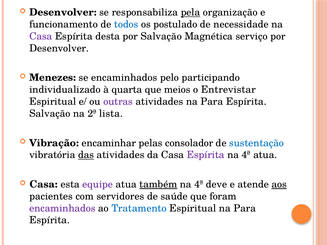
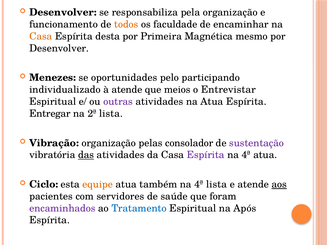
pela underline: present -> none
todos colour: blue -> orange
postulado: postulado -> faculdade
necessidade: necessidade -> encaminhar
Casa at (41, 36) colour: purple -> orange
por Salvação: Salvação -> Primeira
serviço: serviço -> mesmo
se encaminhados: encaminhados -> oportunidades
à quarta: quarta -> atende
atividades na Para: Para -> Atua
Salvação at (50, 114): Salvação -> Entregar
Vibração encaminhar: encaminhar -> organização
sustentação colour: blue -> purple
Casa at (44, 184): Casa -> Ciclo
equipe colour: purple -> orange
também underline: present -> none
4ª deve: deve -> lista
Espiritual na Para: Para -> Após
